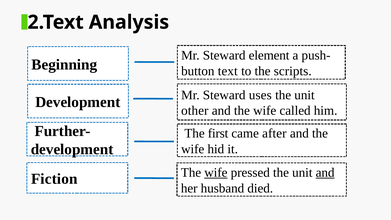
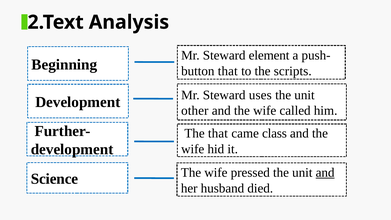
text at (228, 71): text -> that
The first: first -> that
after: after -> class
Fiction: Fiction -> Science
wife at (216, 173) underline: present -> none
